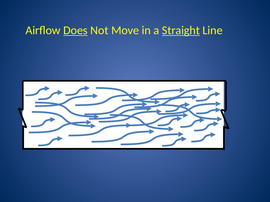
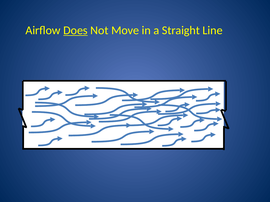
Straight underline: present -> none
